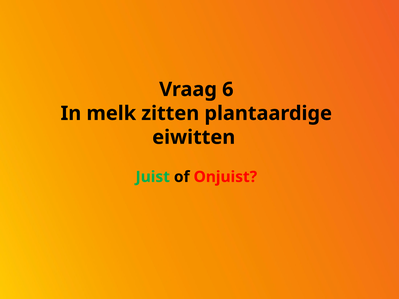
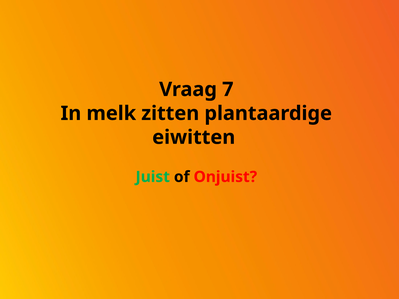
6: 6 -> 7
